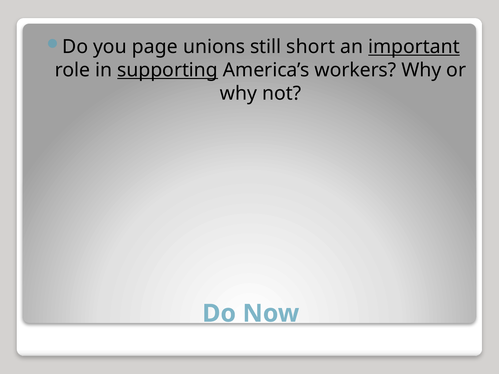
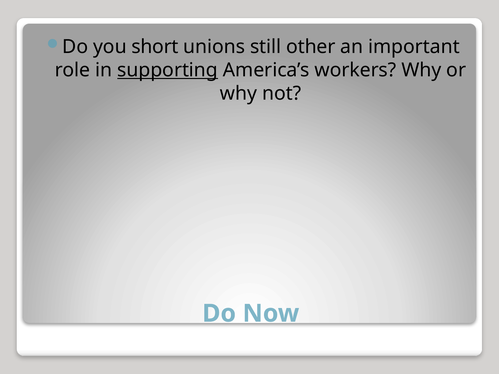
page: page -> short
short: short -> other
important underline: present -> none
